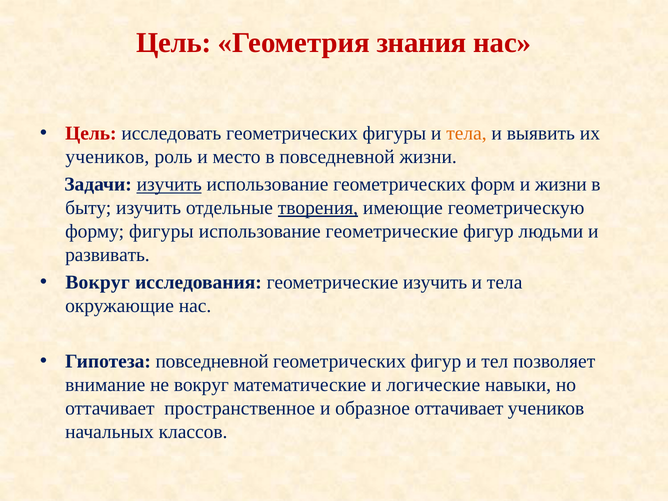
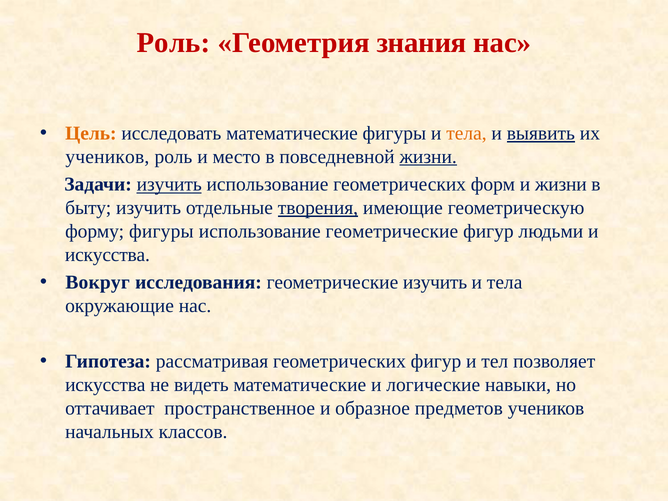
Цель at (174, 43): Цель -> Роль
Цель at (91, 133) colour: red -> orange
исследовать геометрических: геометрических -> математические
выявить underline: none -> present
жизни at (428, 157) underline: none -> present
развивать at (107, 255): развивать -> искусства
Гипотеза повседневной: повседневной -> рассматривая
внимание at (105, 385): внимание -> искусства
не вокруг: вокруг -> видеть
образное оттачивает: оттачивает -> предметов
